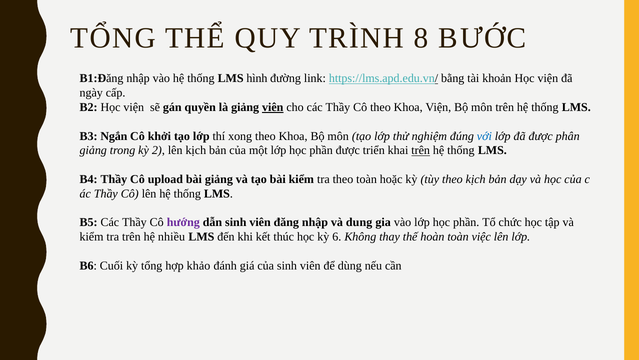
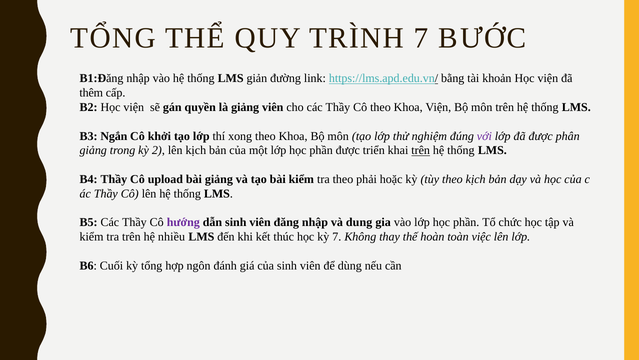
TRÌNH 8: 8 -> 7
hình: hình -> giản
ngày: ngày -> thêm
viên at (273, 107) underline: present -> none
với colour: blue -> purple
theo toàn: toàn -> phải
kỳ 6: 6 -> 7
khảo: khảo -> ngôn
